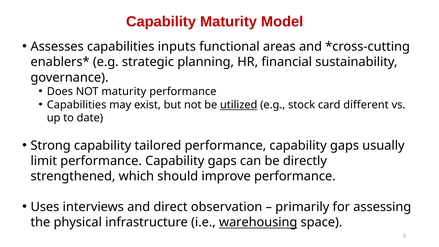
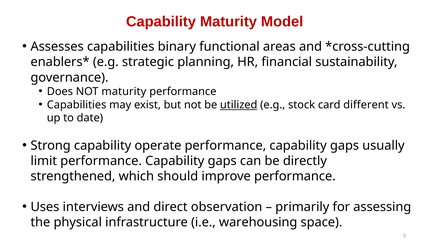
inputs: inputs -> binary
tailored: tailored -> operate
warehousing underline: present -> none
